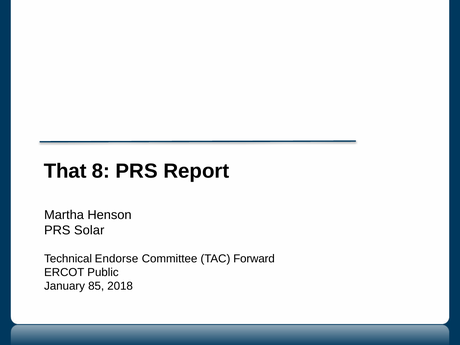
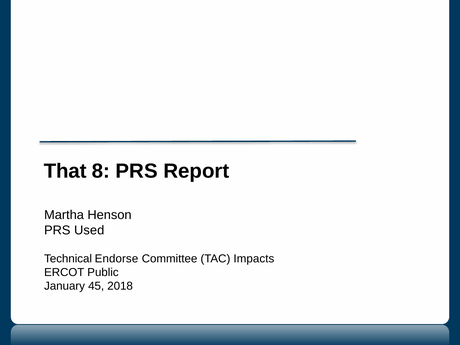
Solar: Solar -> Used
Forward: Forward -> Impacts
85: 85 -> 45
